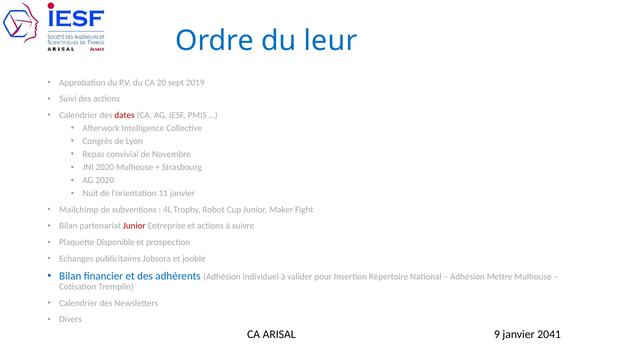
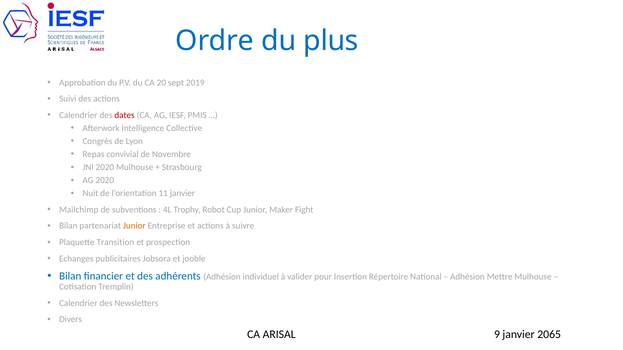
leur: leur -> plus
Junior at (134, 226) colour: red -> orange
Disponible: Disponible -> Transition
2041: 2041 -> 2065
